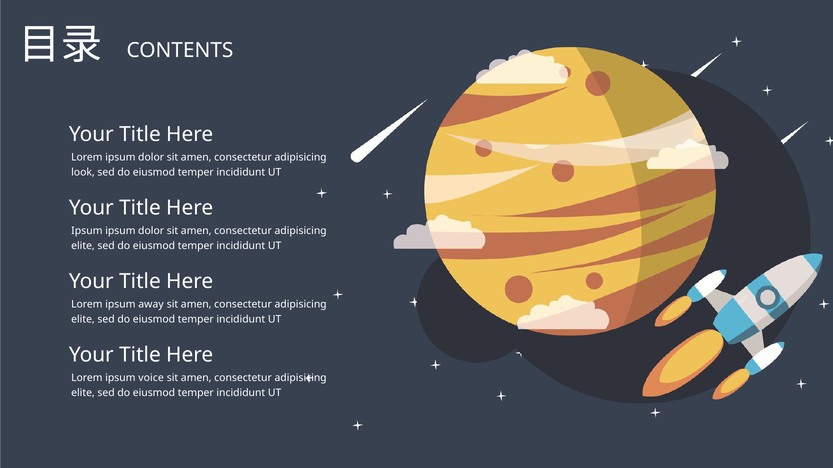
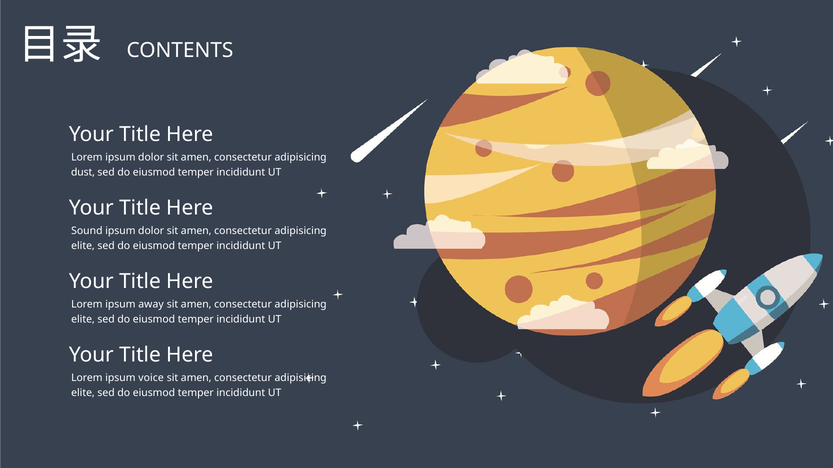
look: look -> dust
Ipsum at (87, 231): Ipsum -> Sound
